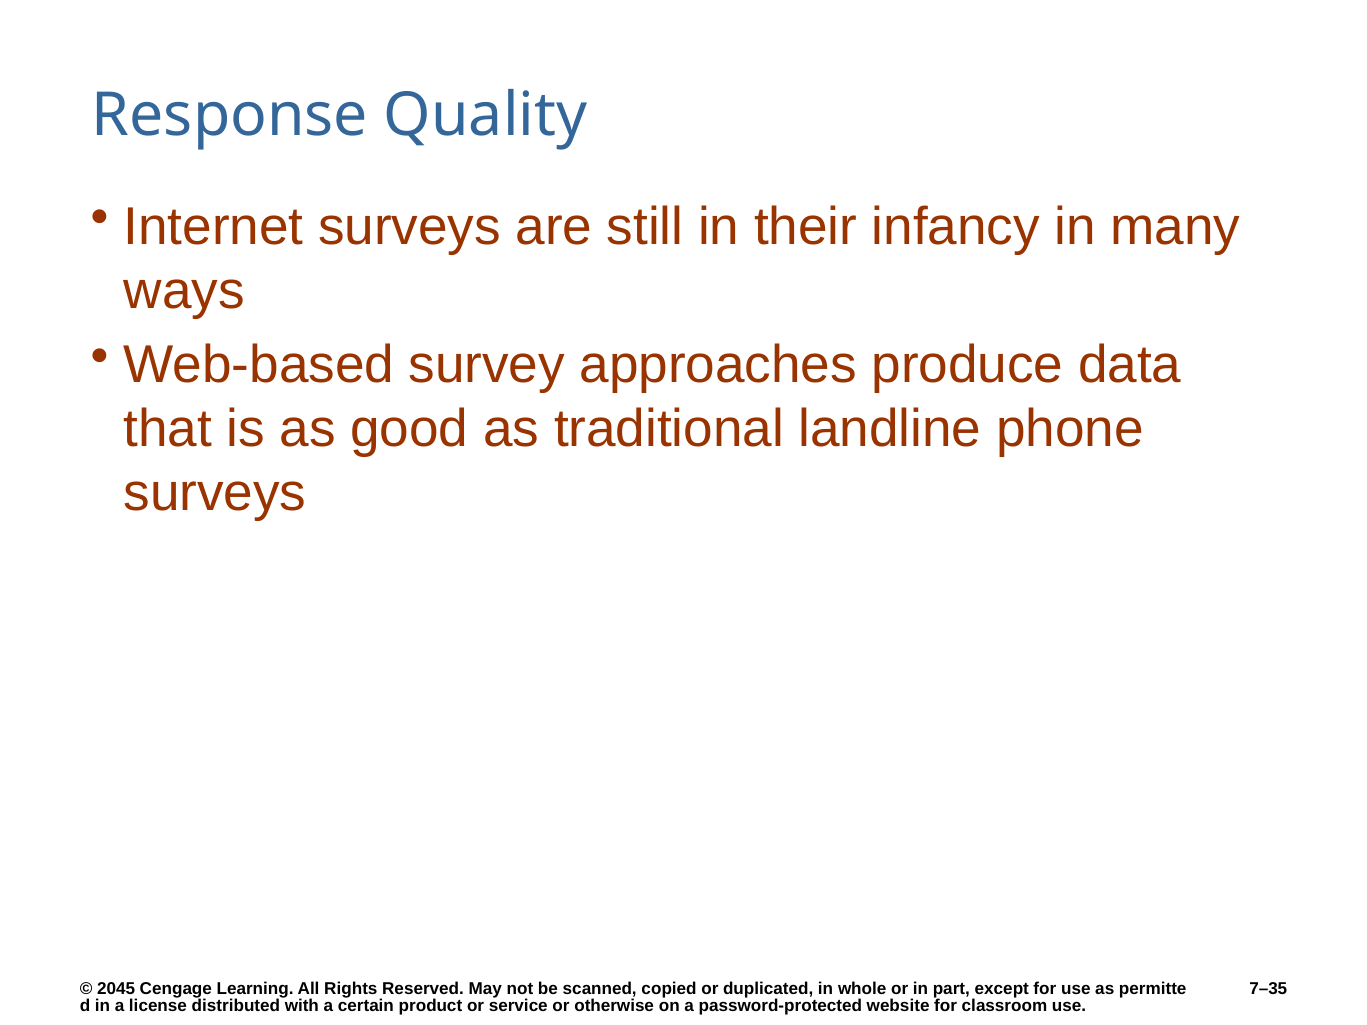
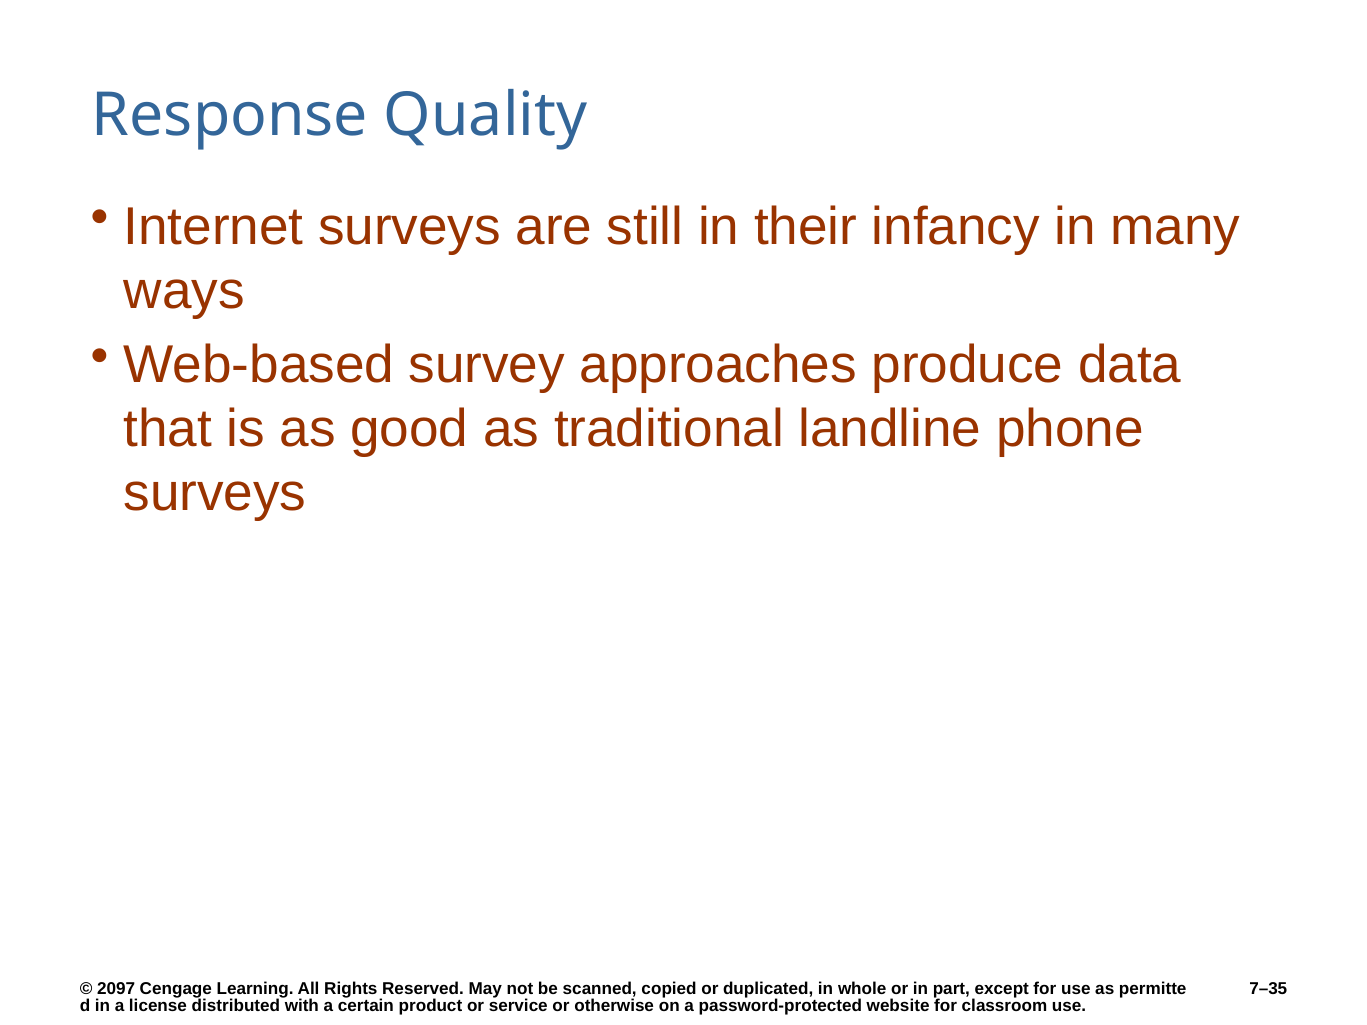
2045: 2045 -> 2097
